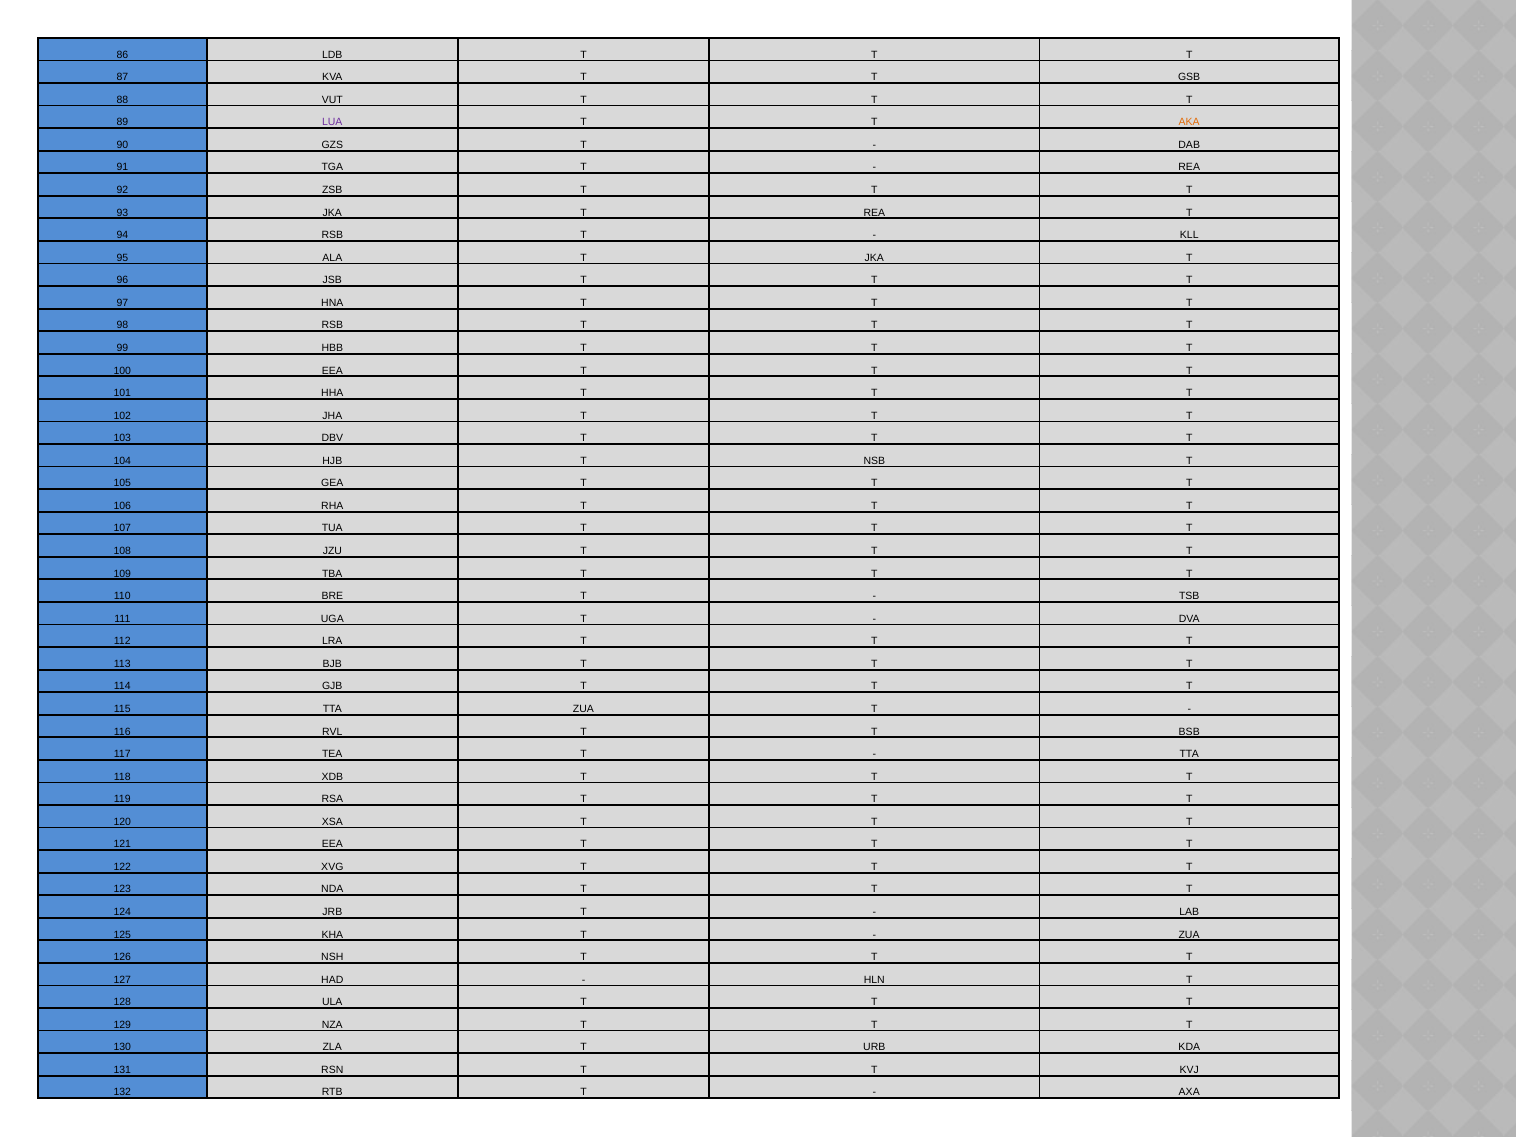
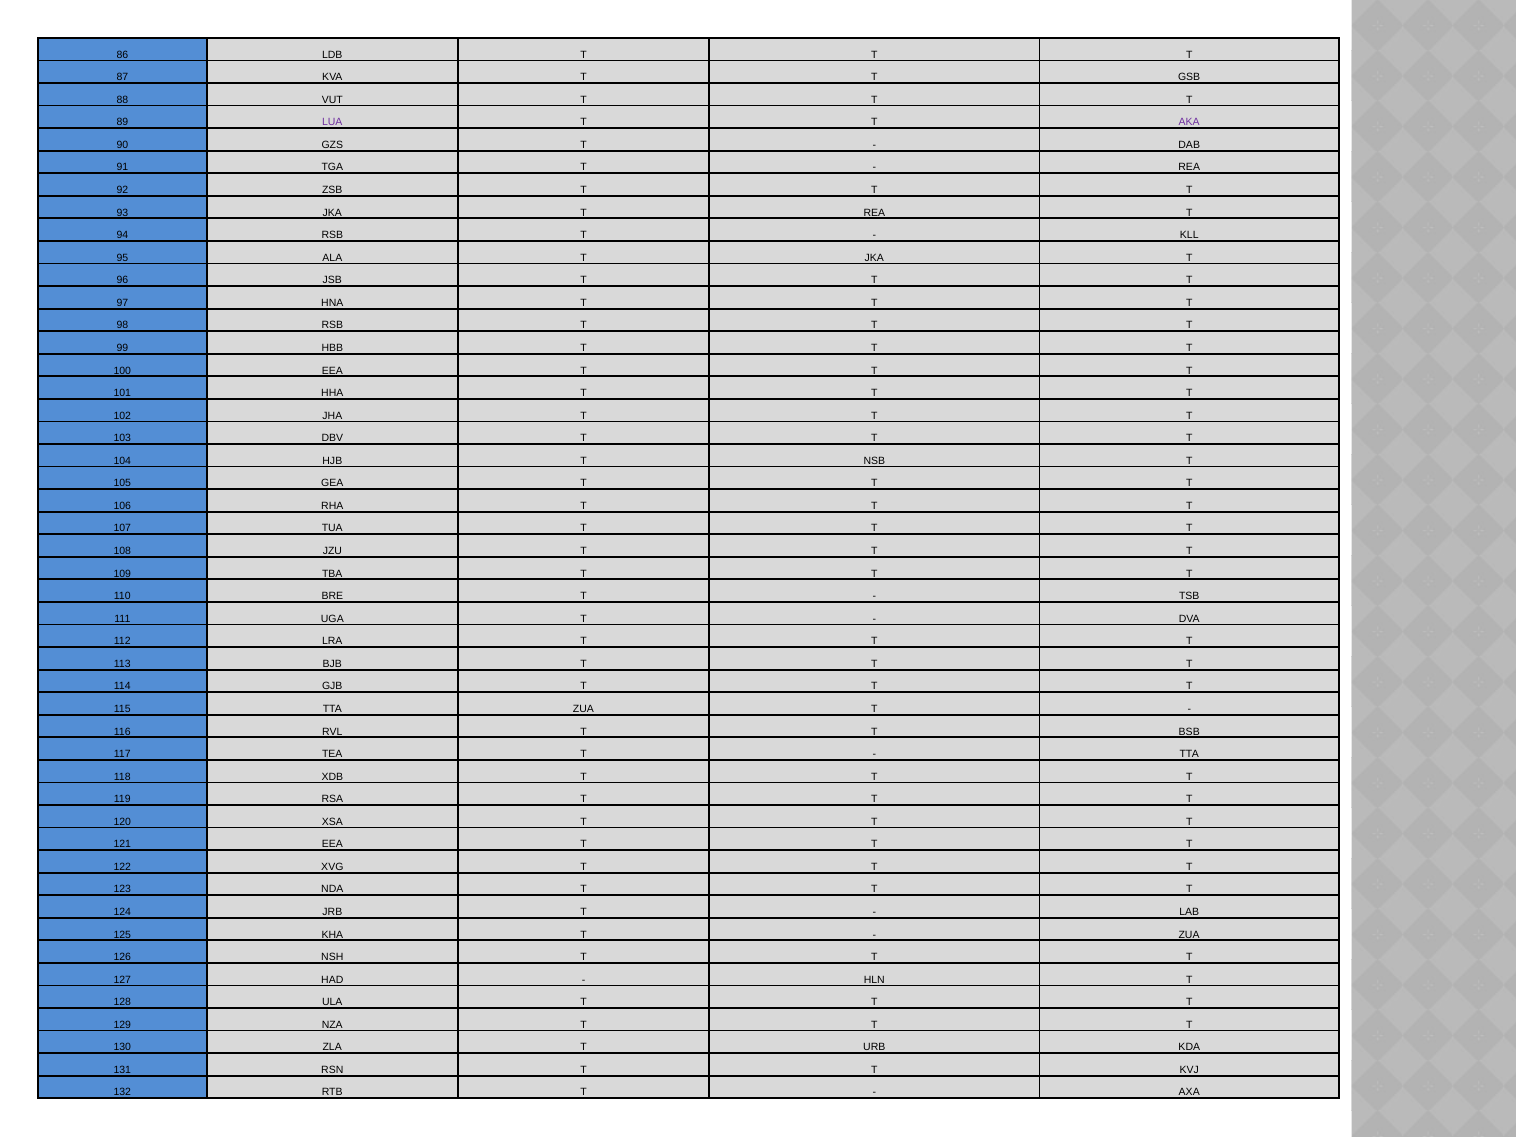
AKA colour: orange -> purple
